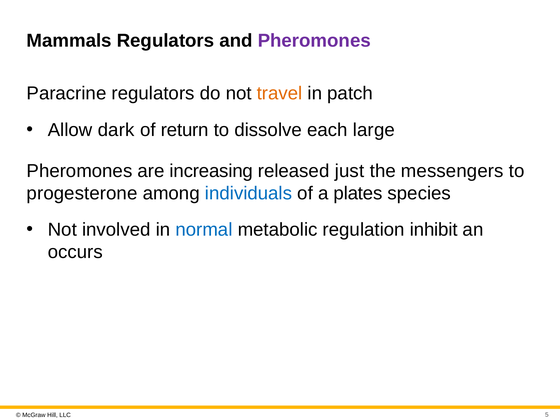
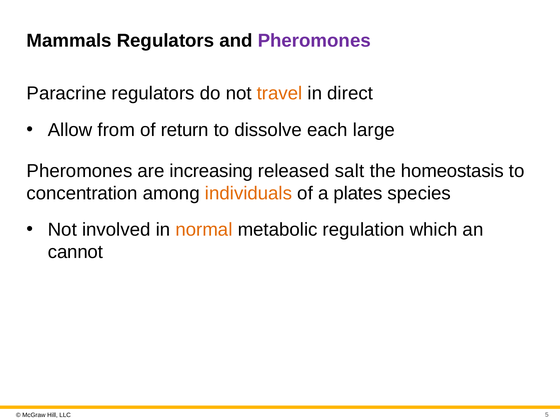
patch: patch -> direct
dark: dark -> from
just: just -> salt
messengers: messengers -> homeostasis
progesterone: progesterone -> concentration
individuals colour: blue -> orange
normal colour: blue -> orange
inhibit: inhibit -> which
occurs: occurs -> cannot
